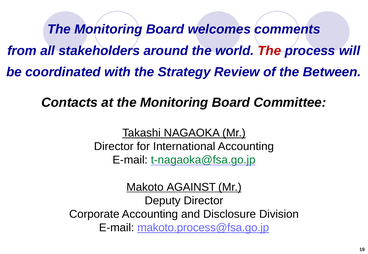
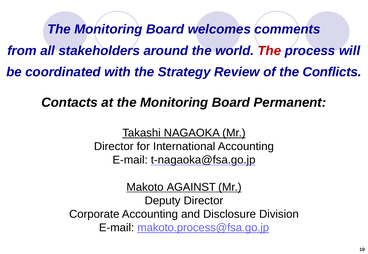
Between: Between -> Conflicts
Committee: Committee -> Permanent
t-nagaoka@fsa.go.jp colour: green -> black
